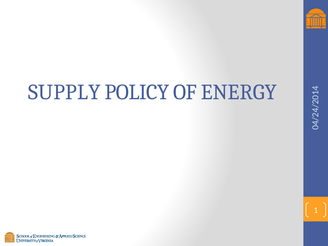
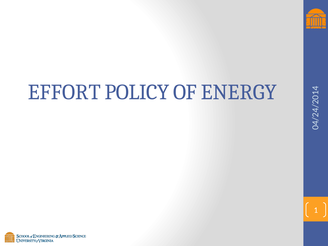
SUPPLY: SUPPLY -> EFFORT
